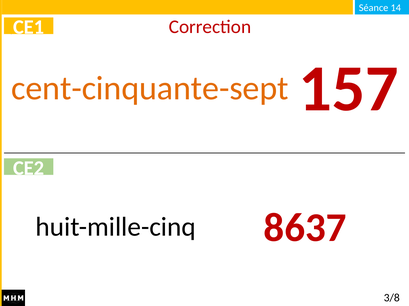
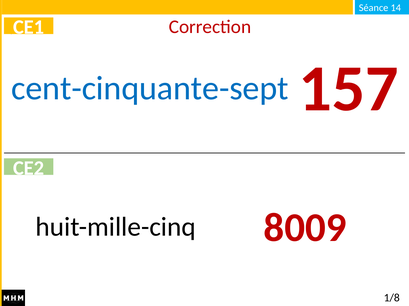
cent-cinquante-sept colour: orange -> blue
8637: 8637 -> 8009
3/8: 3/8 -> 1/8
